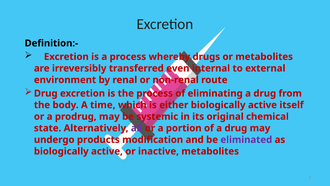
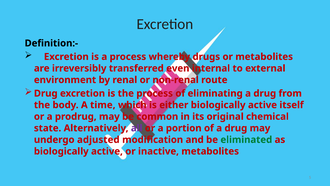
systemic: systemic -> common
products: products -> adjusted
eliminated colour: purple -> green
